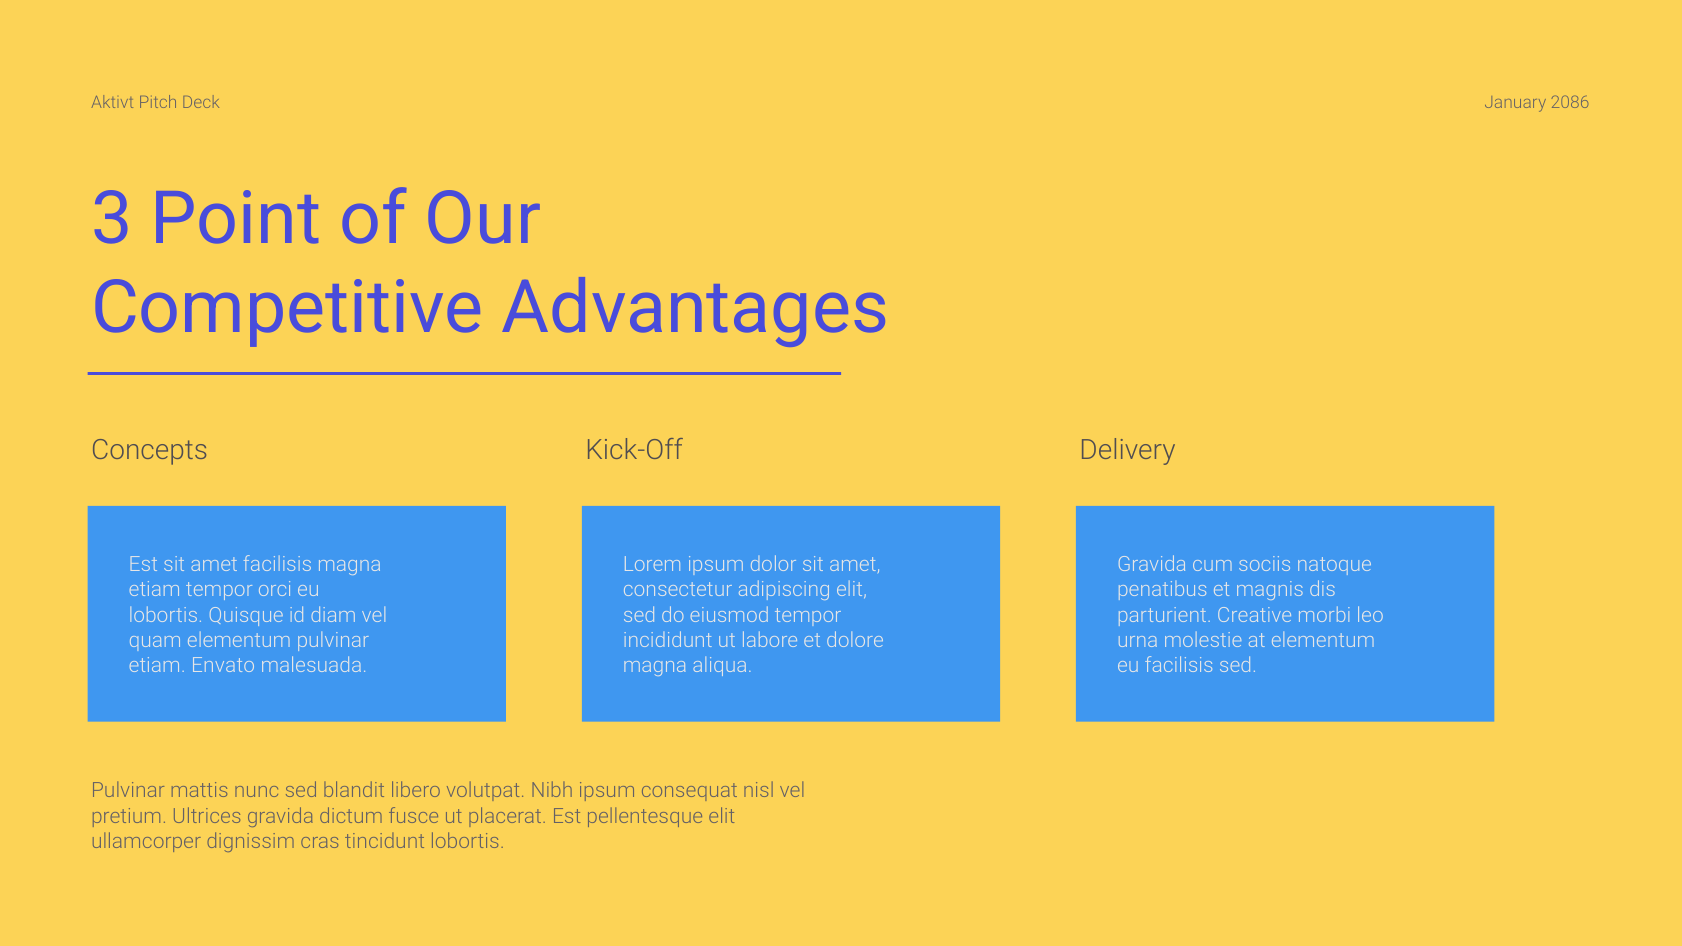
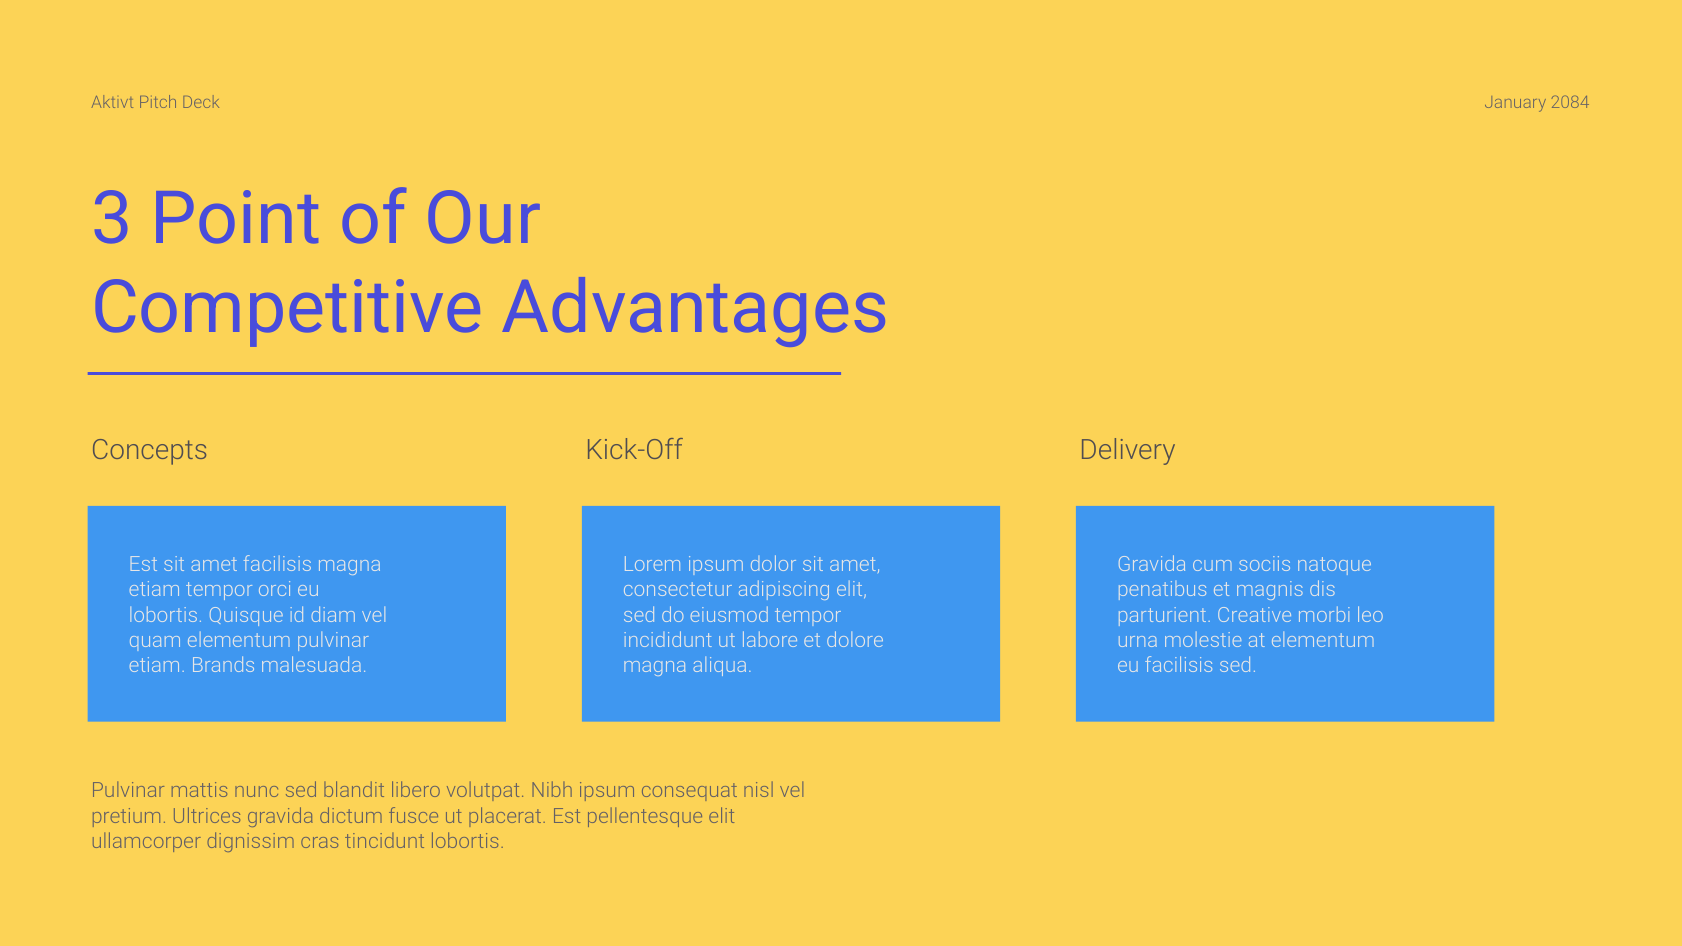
2086: 2086 -> 2084
Envato: Envato -> Brands
